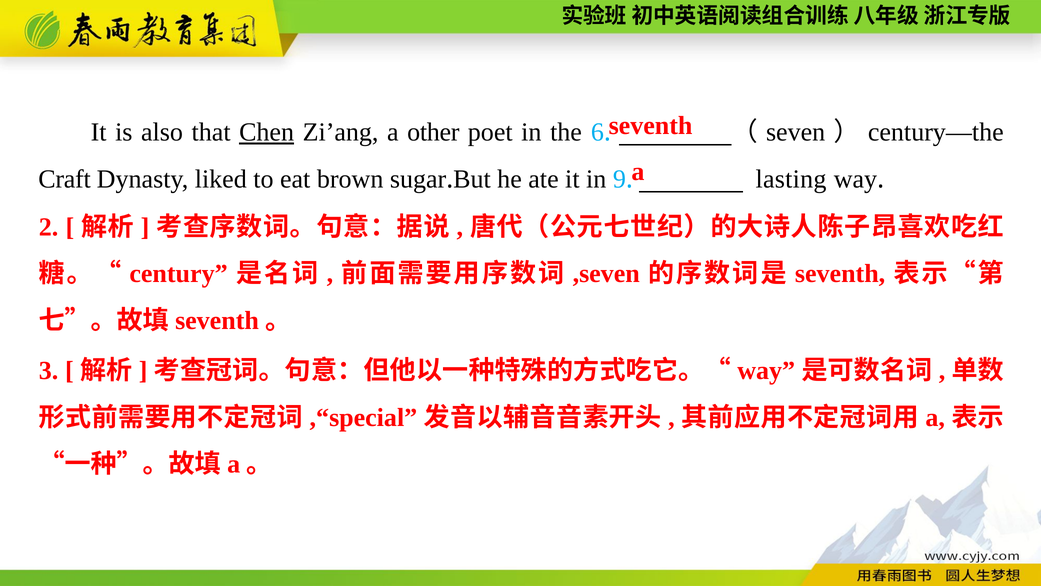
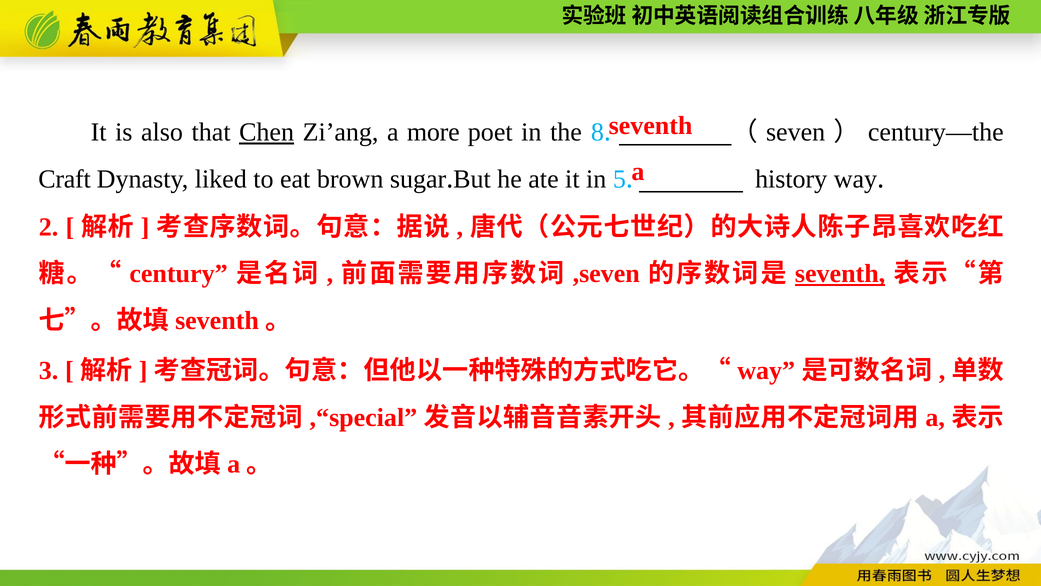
other: other -> more
6: 6 -> 8
9: 9 -> 5
lasting: lasting -> history
seventh at (840, 274) underline: none -> present
